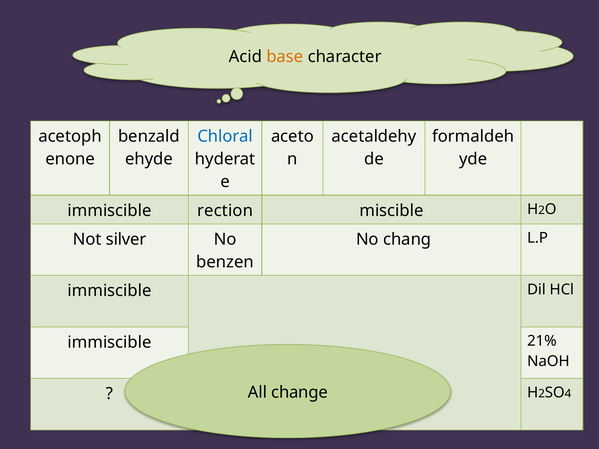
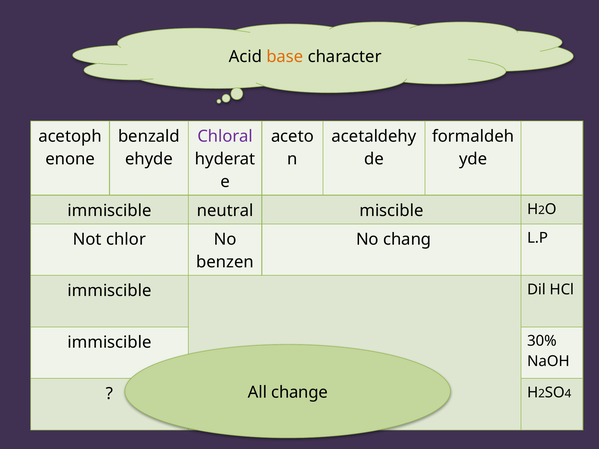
Chloral colour: blue -> purple
rection: rection -> neutral
silver: silver -> chlor
21%: 21% -> 30%
